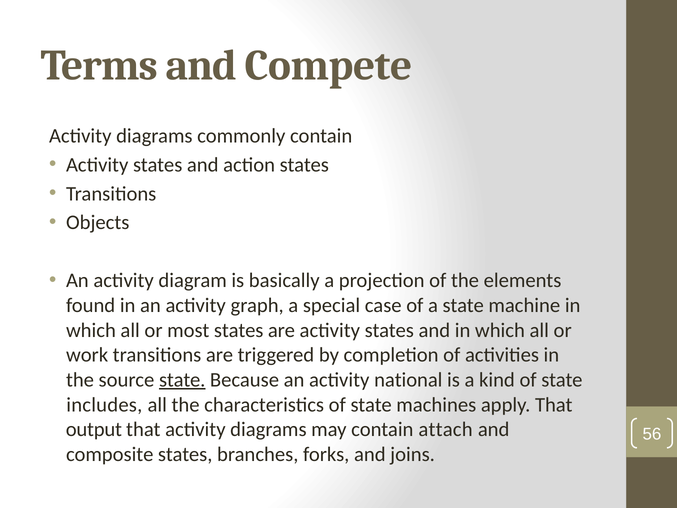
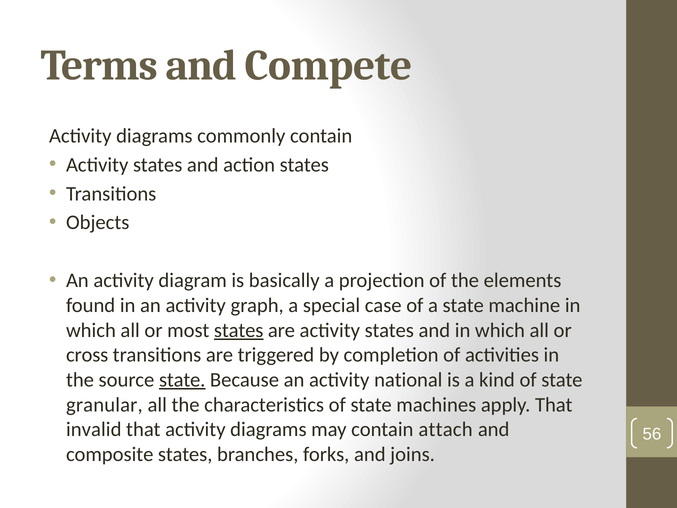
states at (239, 330) underline: none -> present
work: work -> cross
includes: includes -> granular
output: output -> invalid
